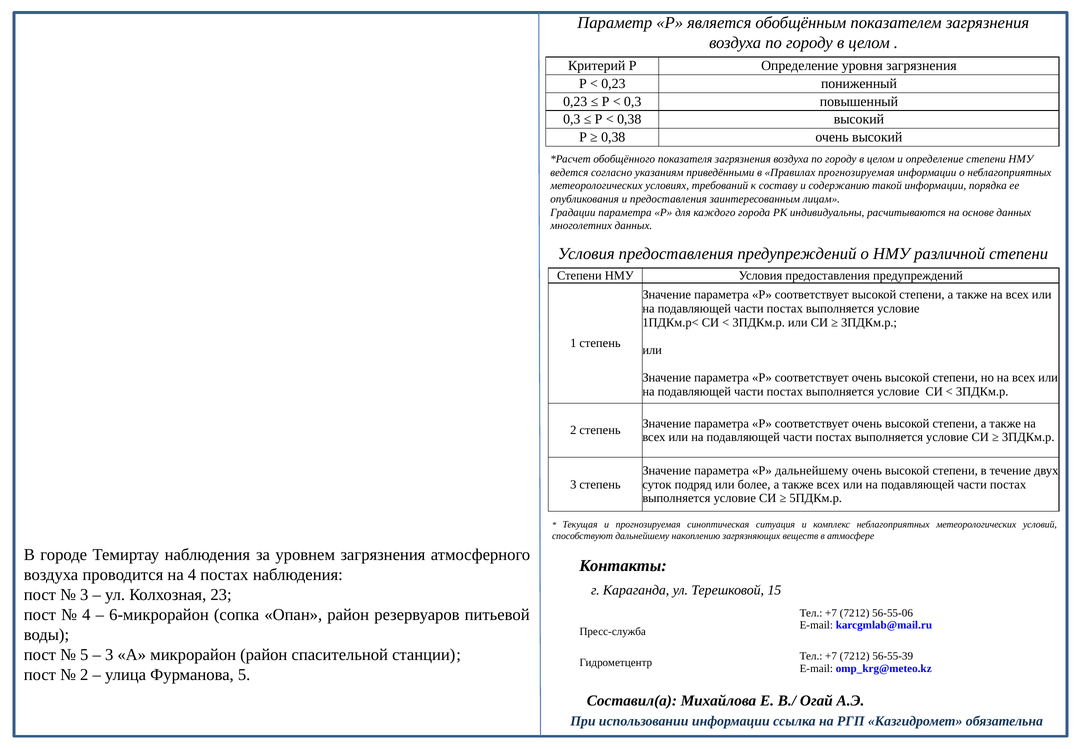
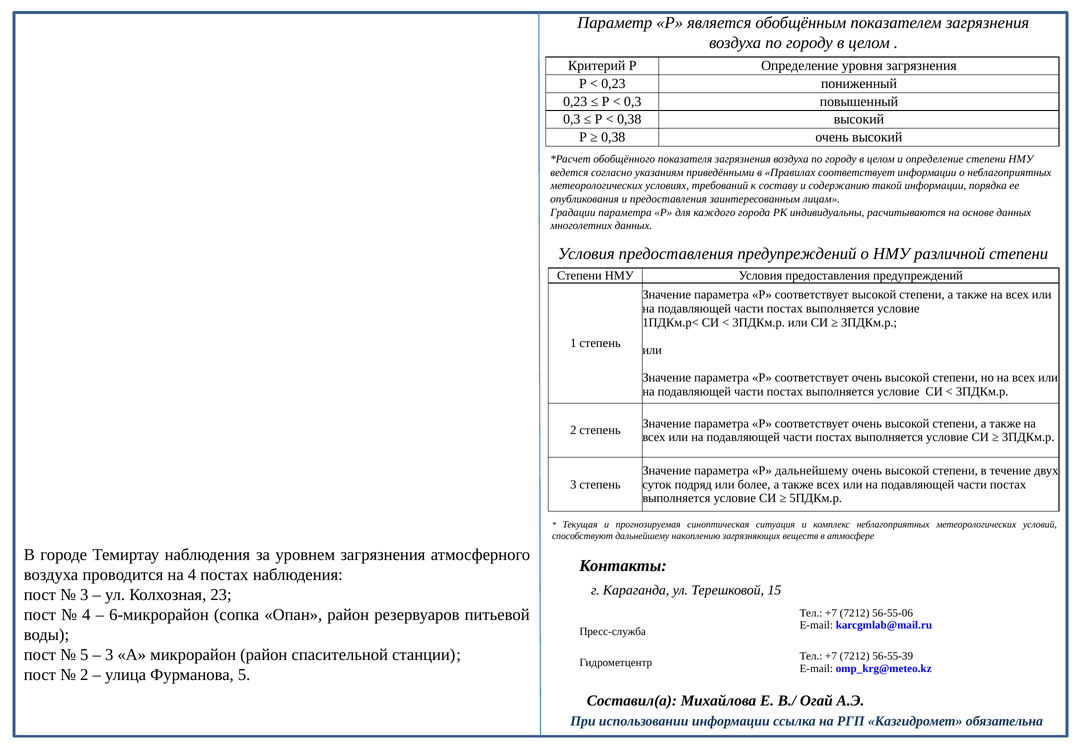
Правилах прогнозируемая: прогнозируемая -> соответствует
